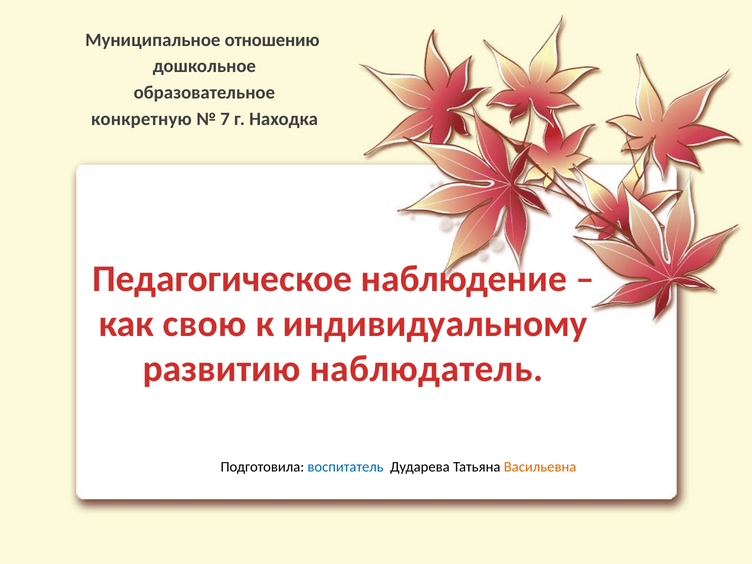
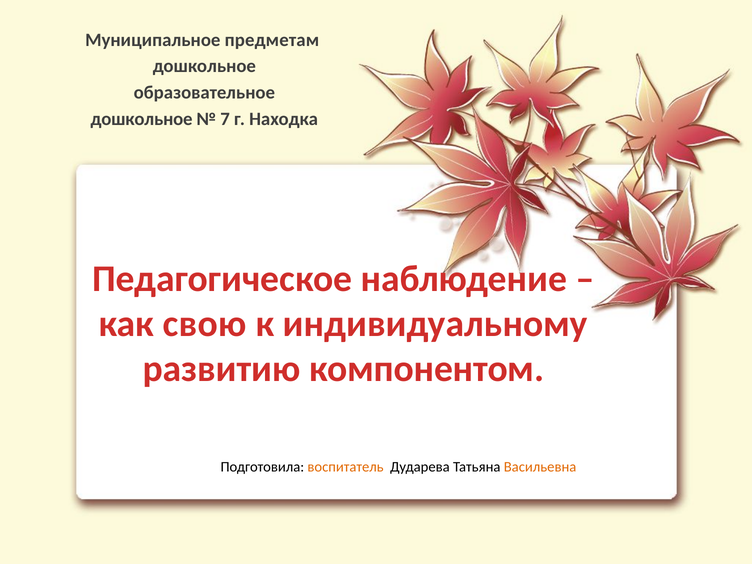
отношению: отношению -> предметам
конкретную at (141, 119): конкретную -> дошкольное
наблюдатель: наблюдатель -> компонентом
воспитатель colour: blue -> orange
